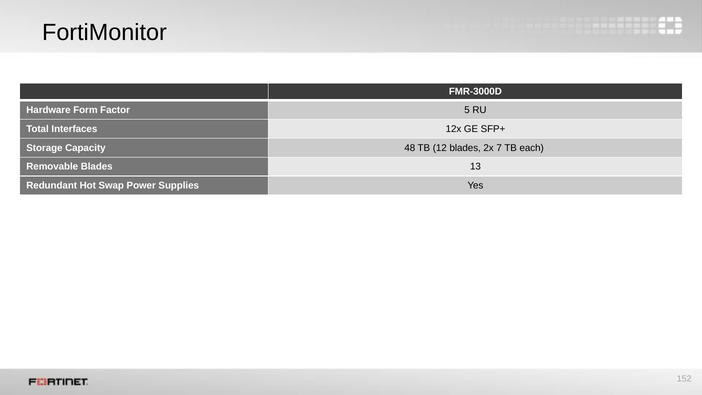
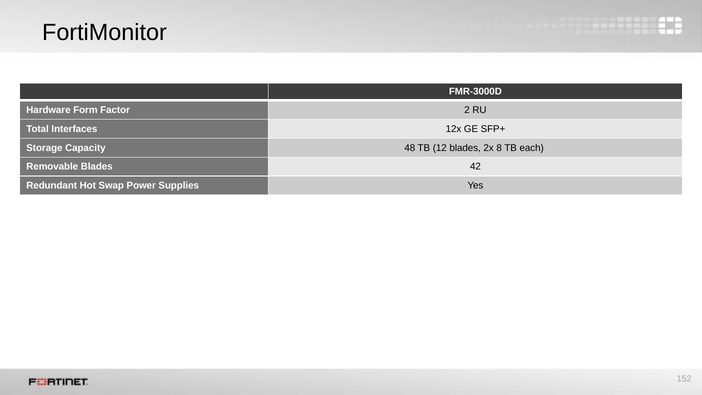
5: 5 -> 2
7: 7 -> 8
13: 13 -> 42
